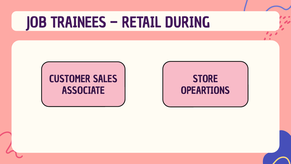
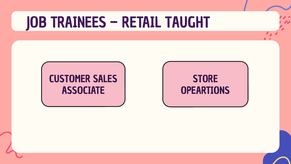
DURING: DURING -> TAUGHT
